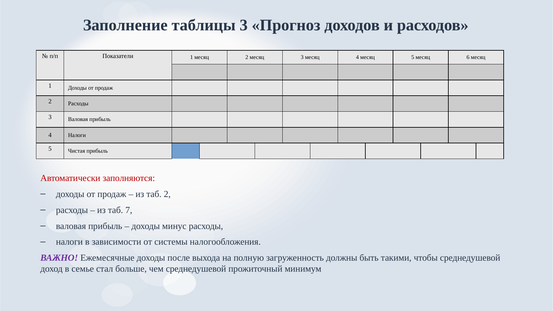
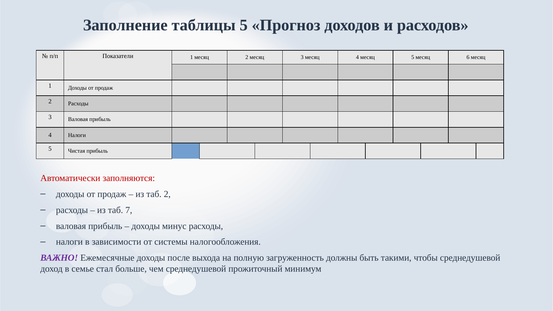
таблицы 3: 3 -> 5
